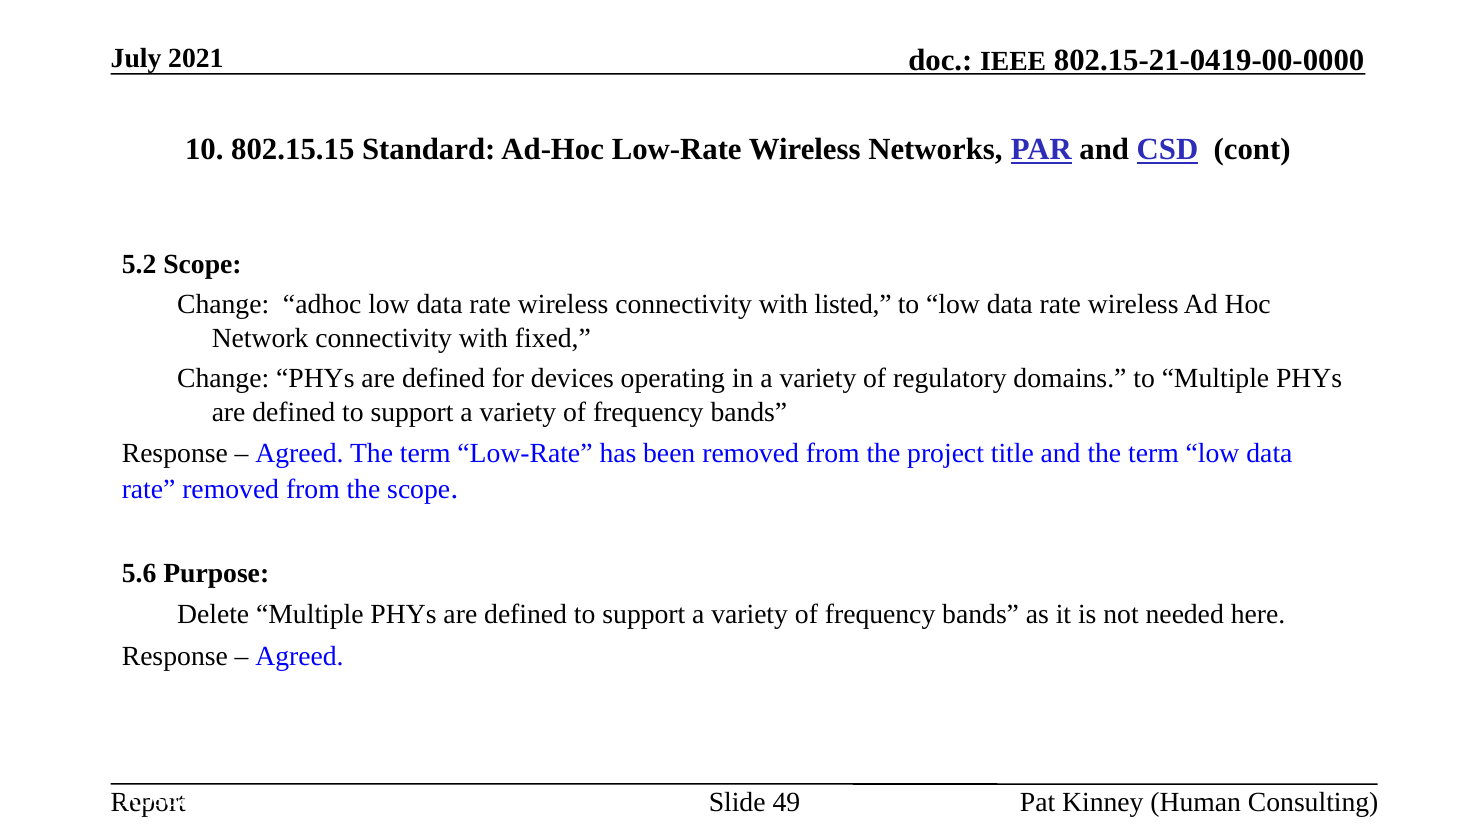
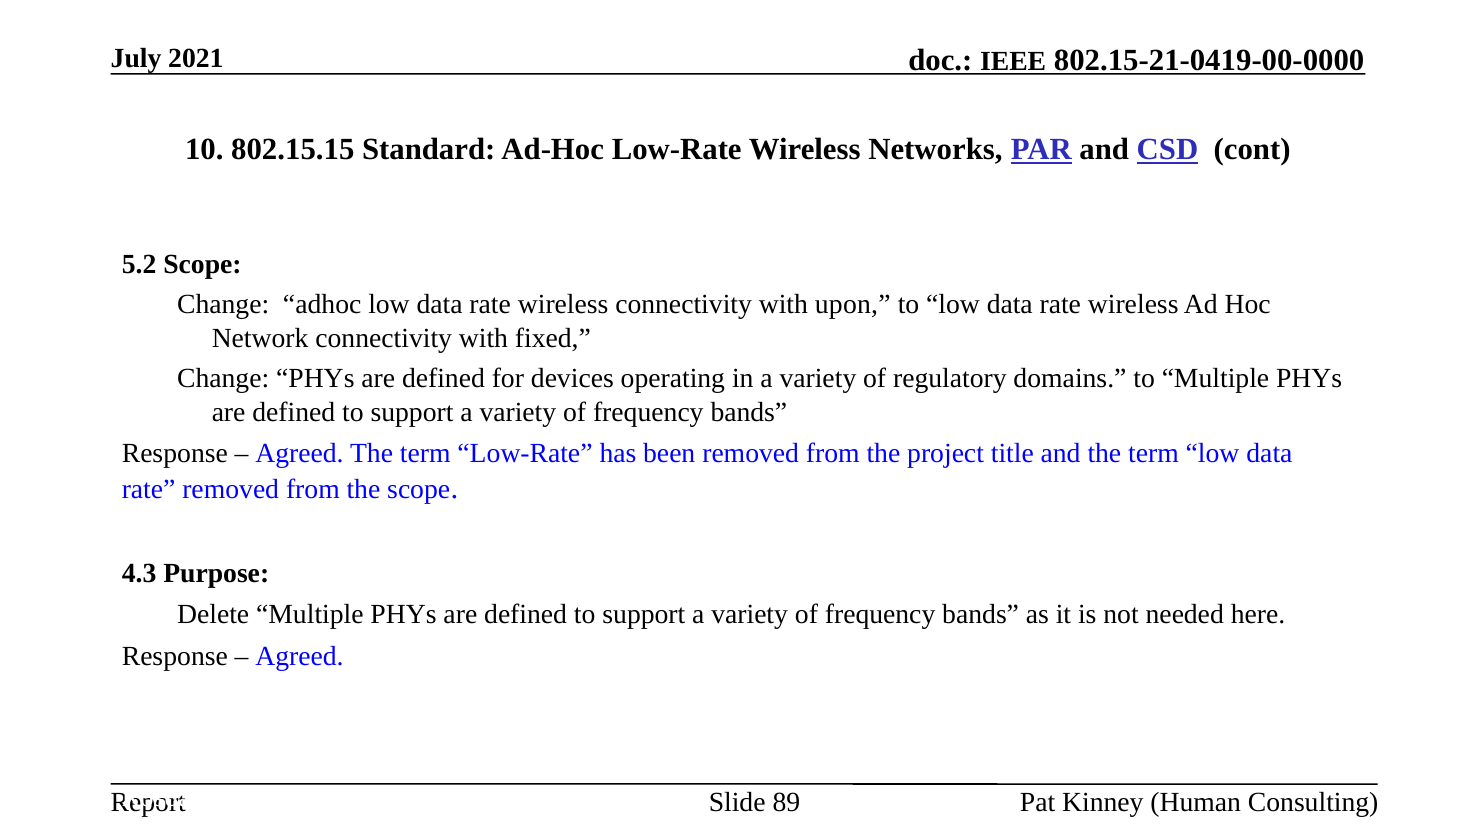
listed: listed -> upon
5.6: 5.6 -> 4.3
49: 49 -> 89
